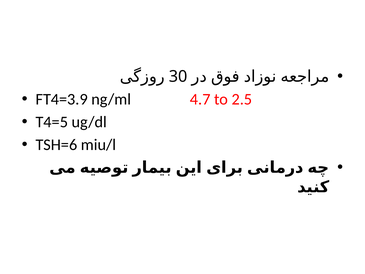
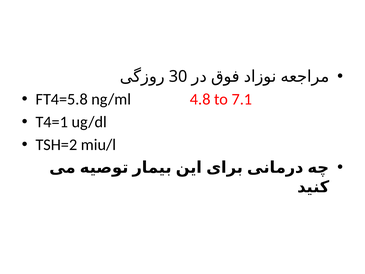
FT4=3.9: FT4=3.9 -> FT4=5.8
4.7: 4.7 -> 4.8
2.5: 2.5 -> 7.1
T4=5: T4=5 -> T4=1
TSH=6: TSH=6 -> TSH=2
